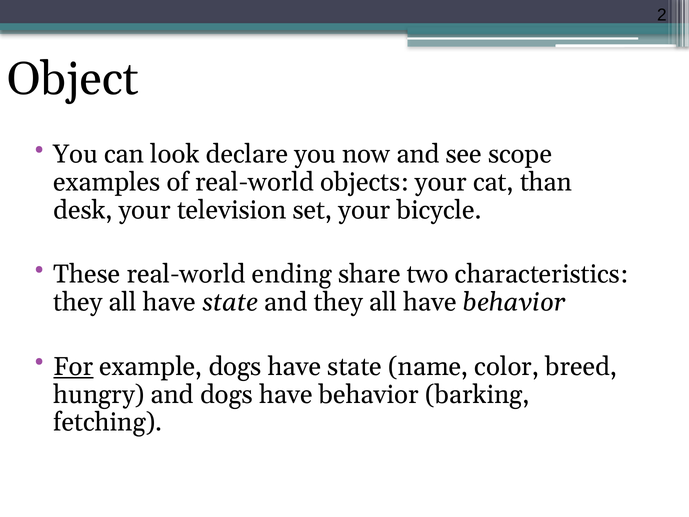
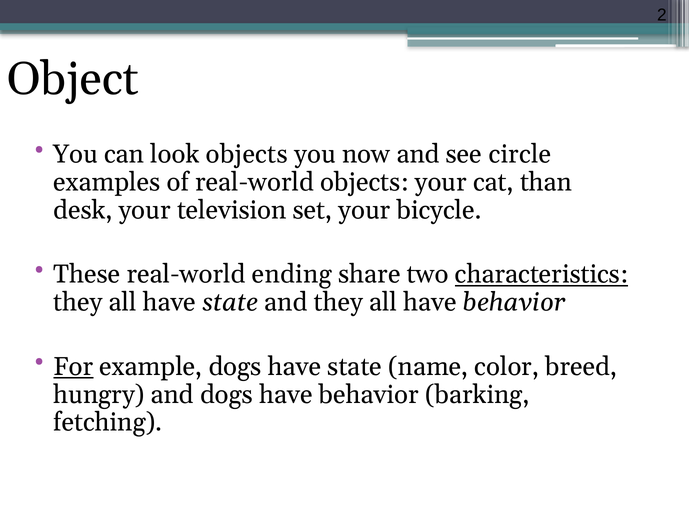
look declare: declare -> objects
scope: scope -> circle
characteristics underline: none -> present
